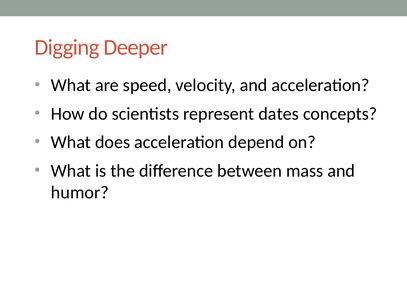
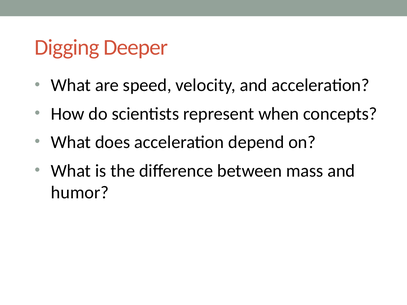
dates: dates -> when
